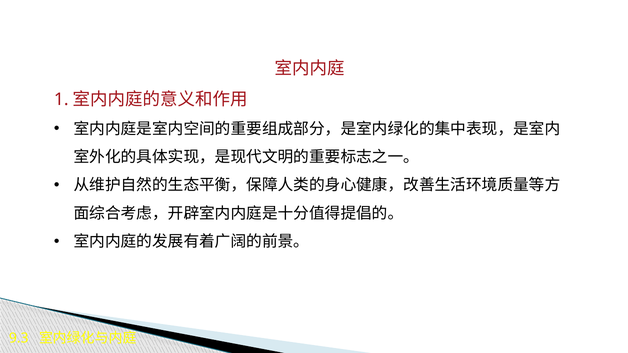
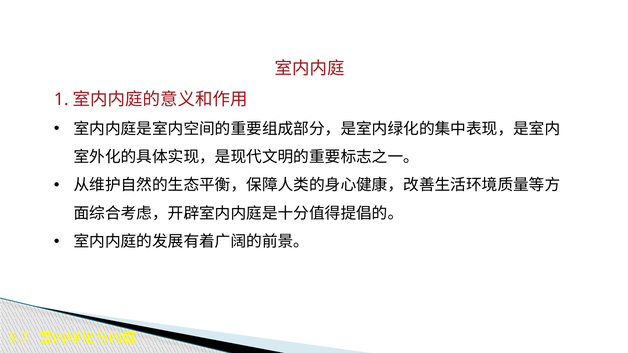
9.3: 9.3 -> 9.7
